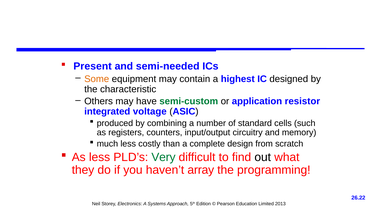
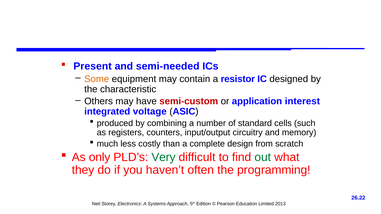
highest: highest -> resistor
semi-custom colour: green -> red
resistor: resistor -> interest
As less: less -> only
out colour: black -> green
array: array -> often
